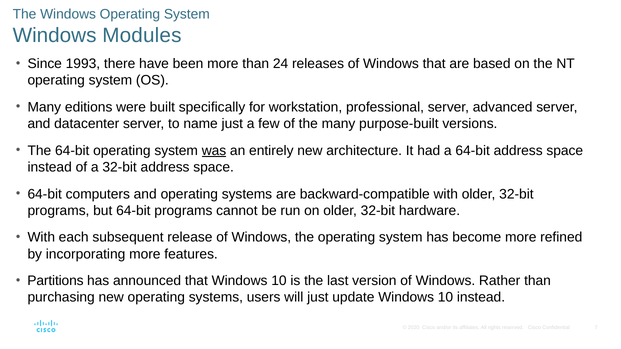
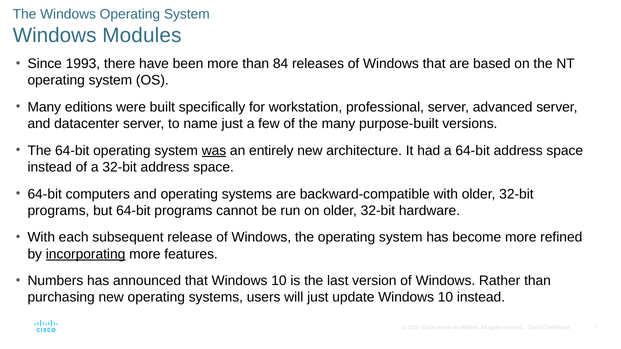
24: 24 -> 84
incorporating underline: none -> present
Partitions: Partitions -> Numbers
